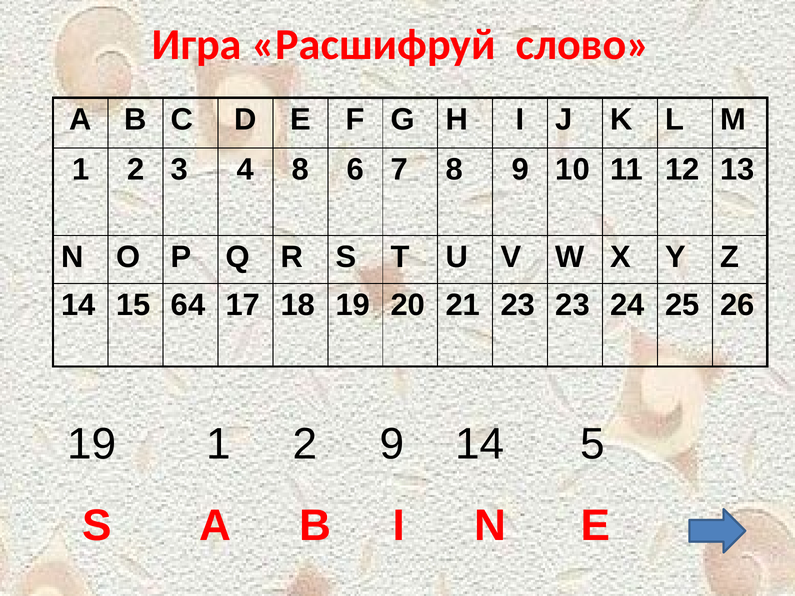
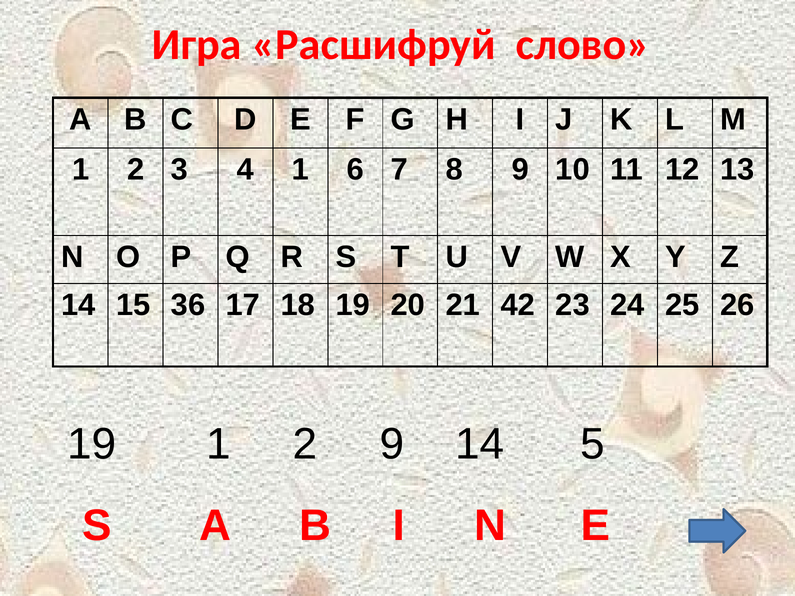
4 8: 8 -> 1
64: 64 -> 36
21 23: 23 -> 42
